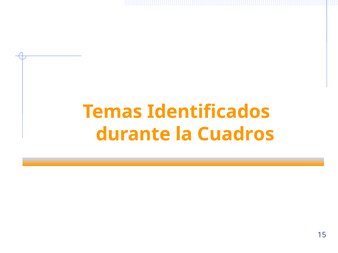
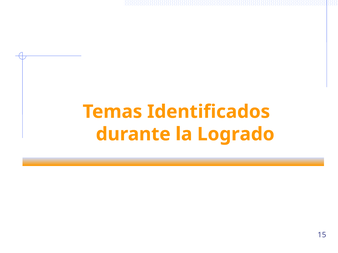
Cuadros: Cuadros -> Logrado
